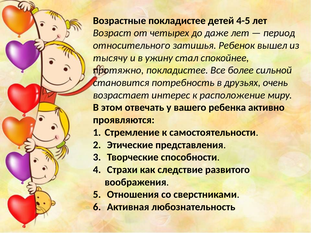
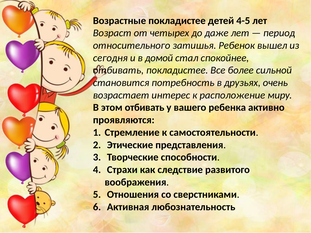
тысячу: тысячу -> сегодня
ужину: ужину -> домой
протяжно at (118, 70): протяжно -> отбивать
этом отвечать: отвечать -> отбивать
